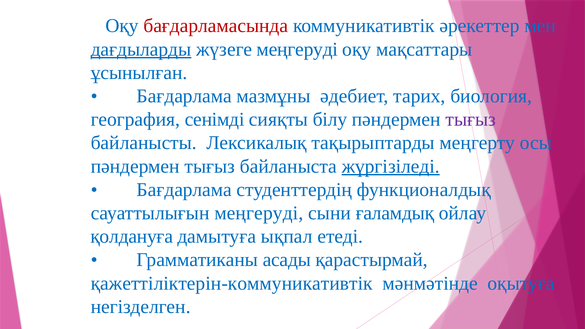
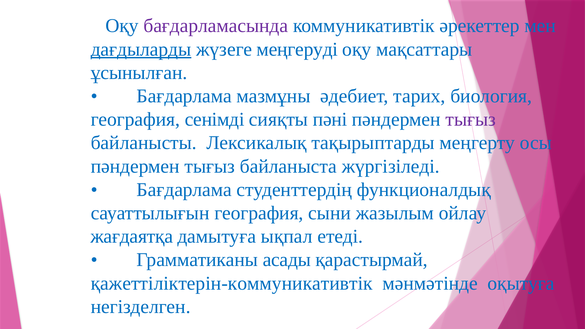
бағдарламасында colour: red -> purple
білу: білу -> пәні
жүргізіледі underline: present -> none
сауаттылығын меңгеруді: меңгеруді -> география
ғаламдық: ғаламдық -> жазылым
қолдануға: қолдануға -> жағдаятқа
